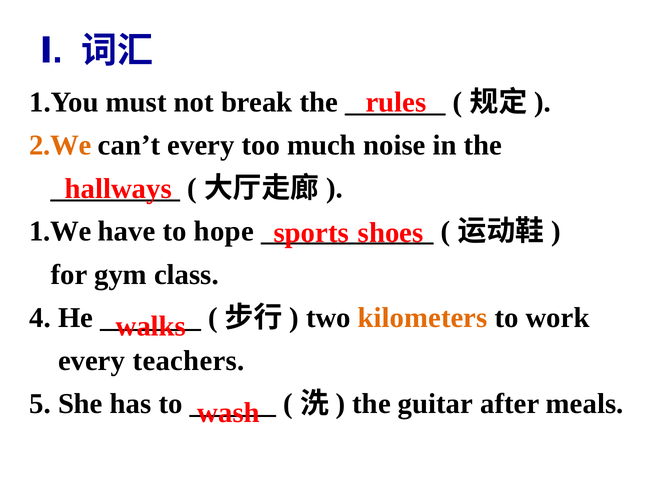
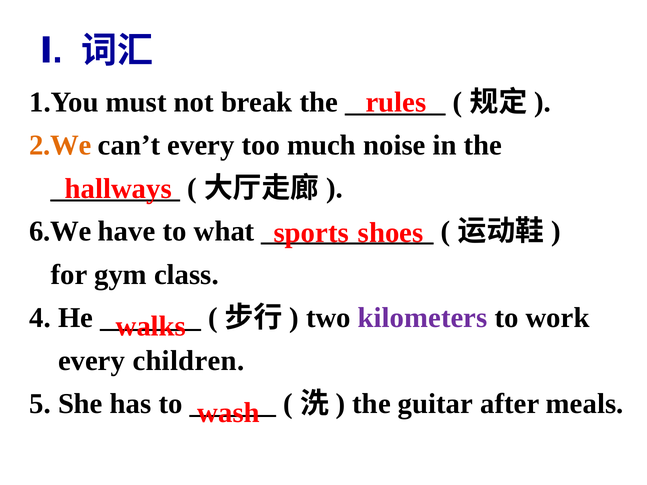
1.We: 1.We -> 6.We
hope: hope -> what
kilometers colour: orange -> purple
teachers: teachers -> children
